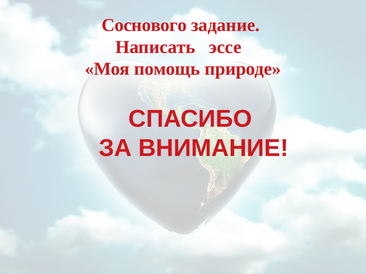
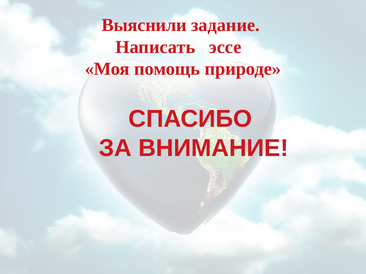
Соснового: Соснового -> Выяснили
